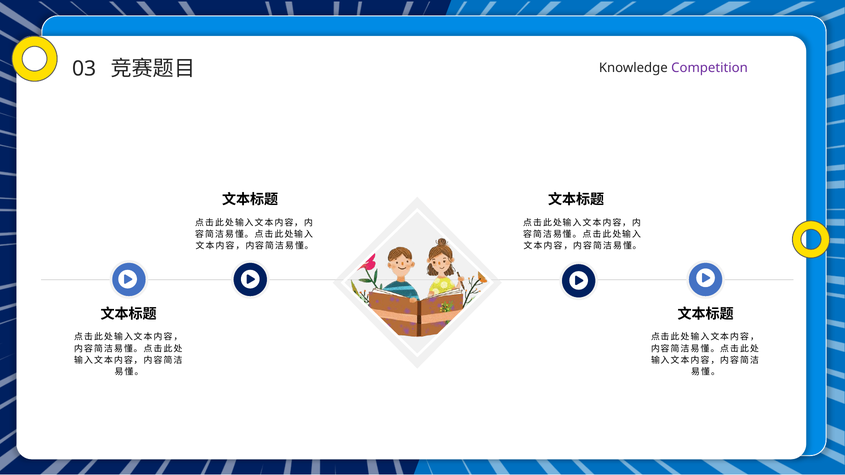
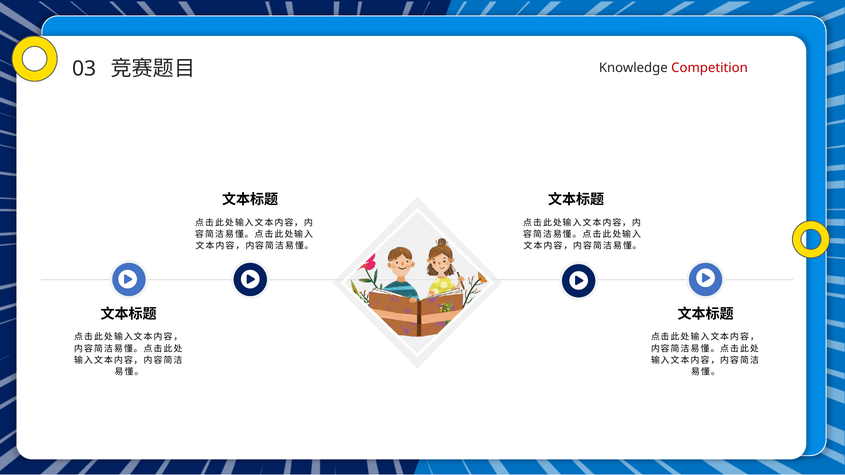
Competition colour: purple -> red
